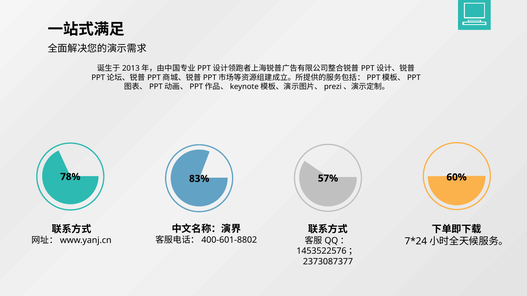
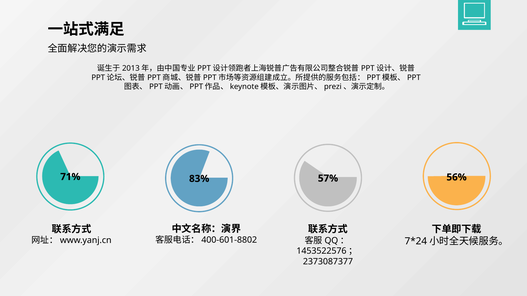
78%: 78% -> 71%
60%: 60% -> 56%
